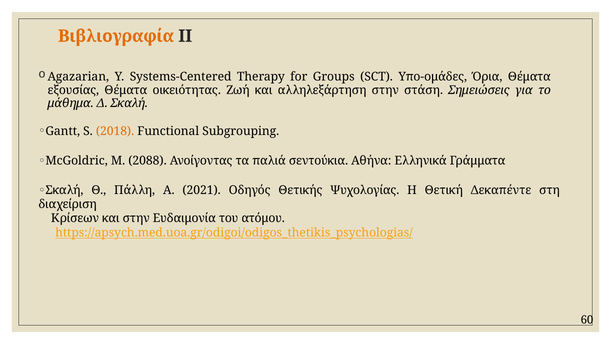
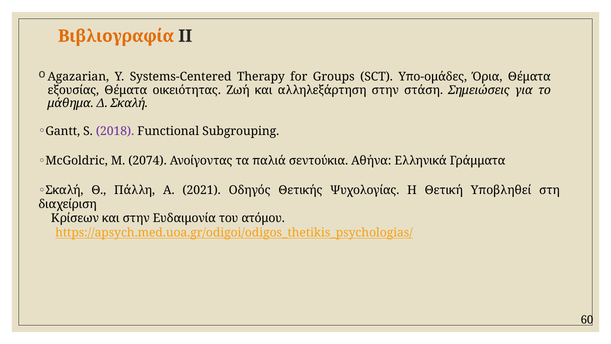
2018 colour: orange -> purple
2088: 2088 -> 2074
Δεκαπέντε: Δεκαπέντε -> Υποβληθεί
